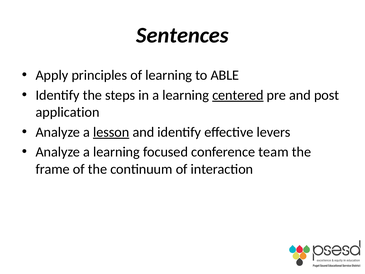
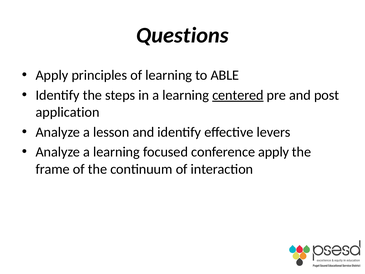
Sentences: Sentences -> Questions
lesson underline: present -> none
conference team: team -> apply
